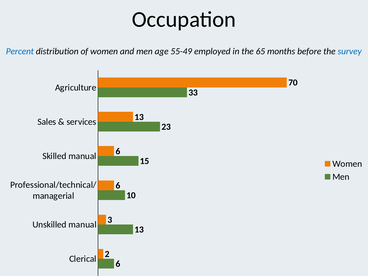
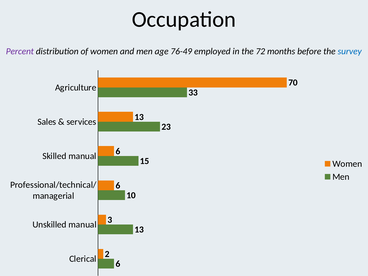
Percent colour: blue -> purple
55-49: 55-49 -> 76-49
65: 65 -> 72
